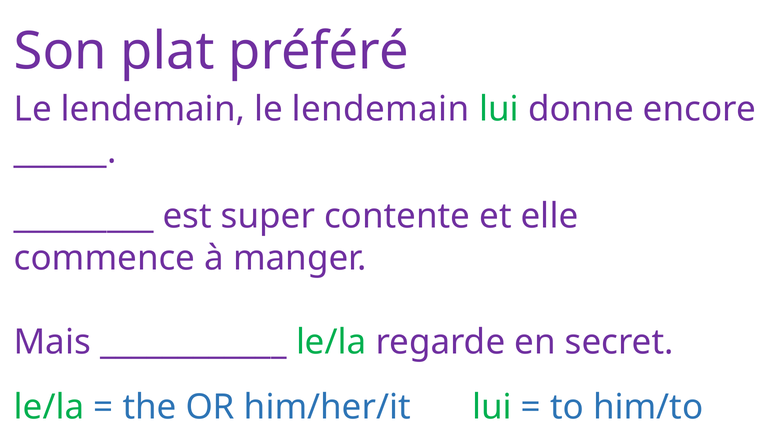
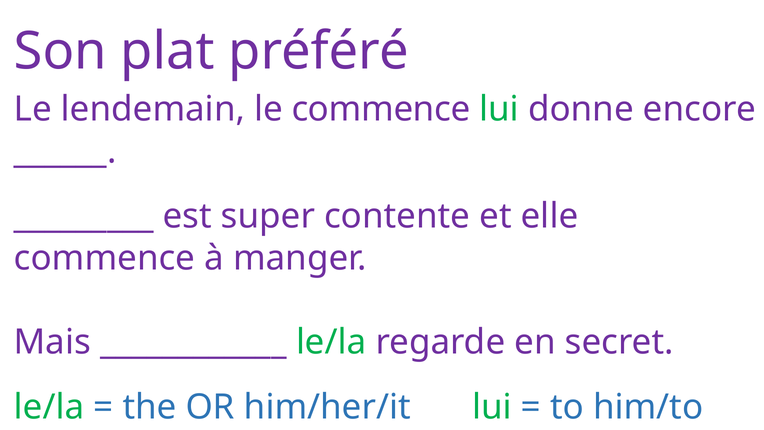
lendemain le lendemain: lendemain -> commence
